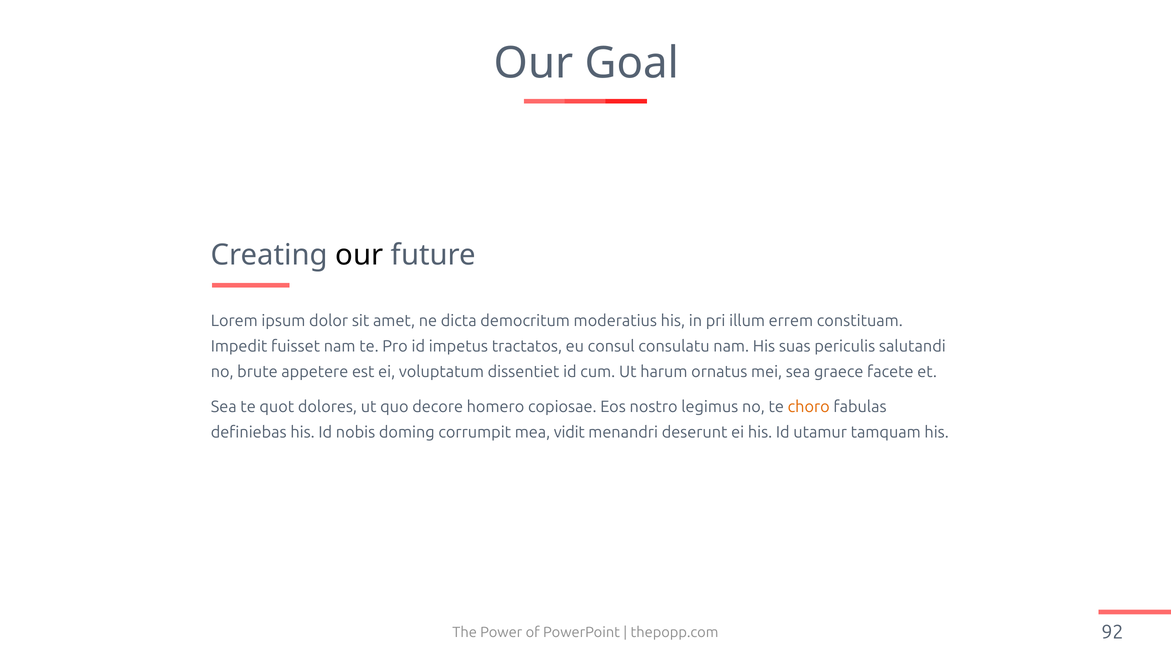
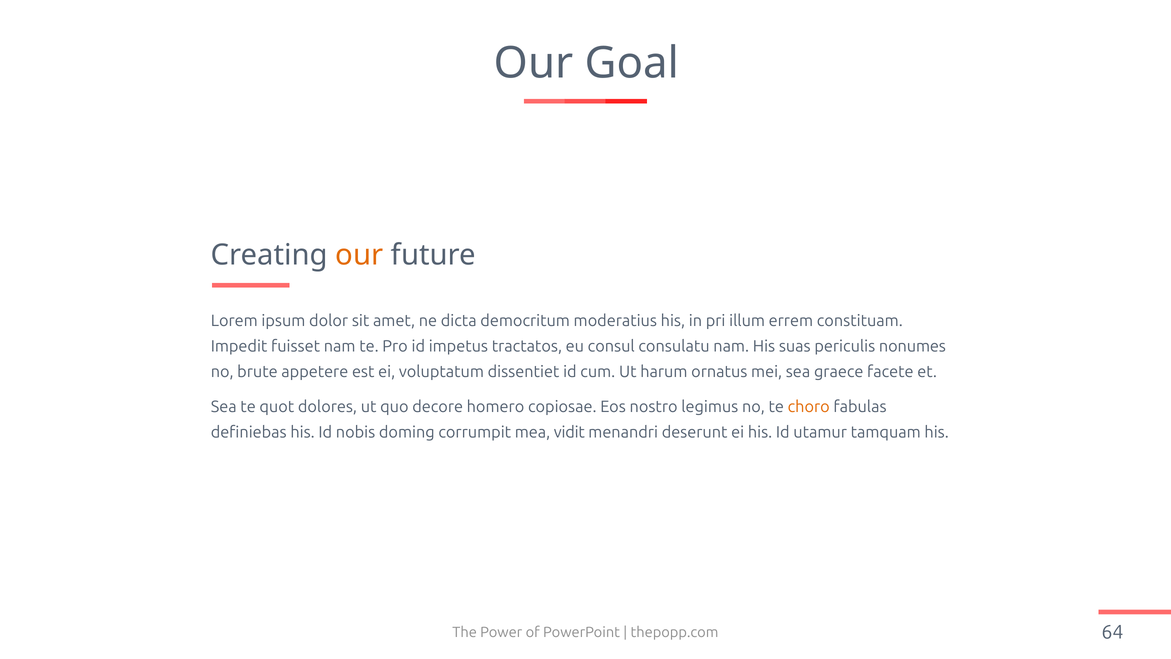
our at (359, 255) colour: black -> orange
salutandi: salutandi -> nonumes
92: 92 -> 64
